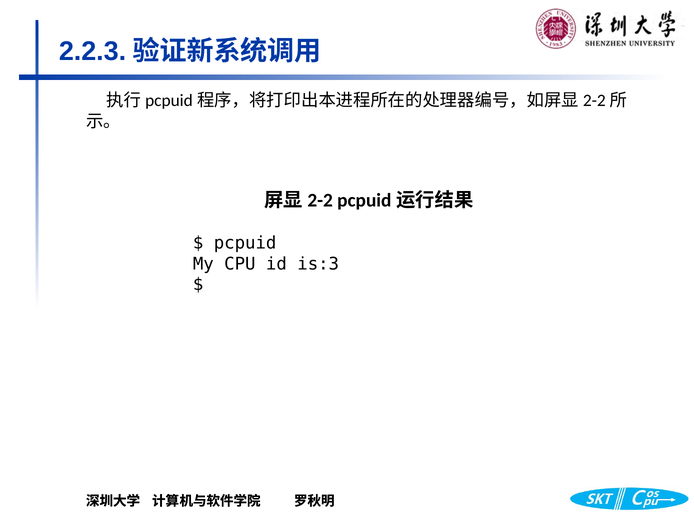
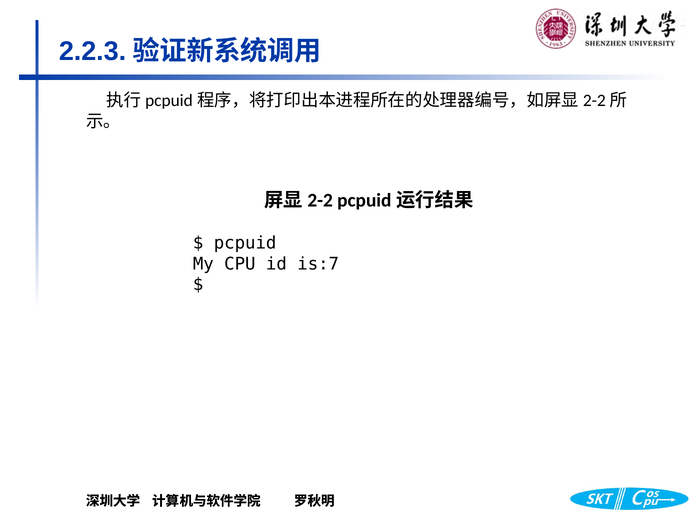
is:3: is:3 -> is:7
